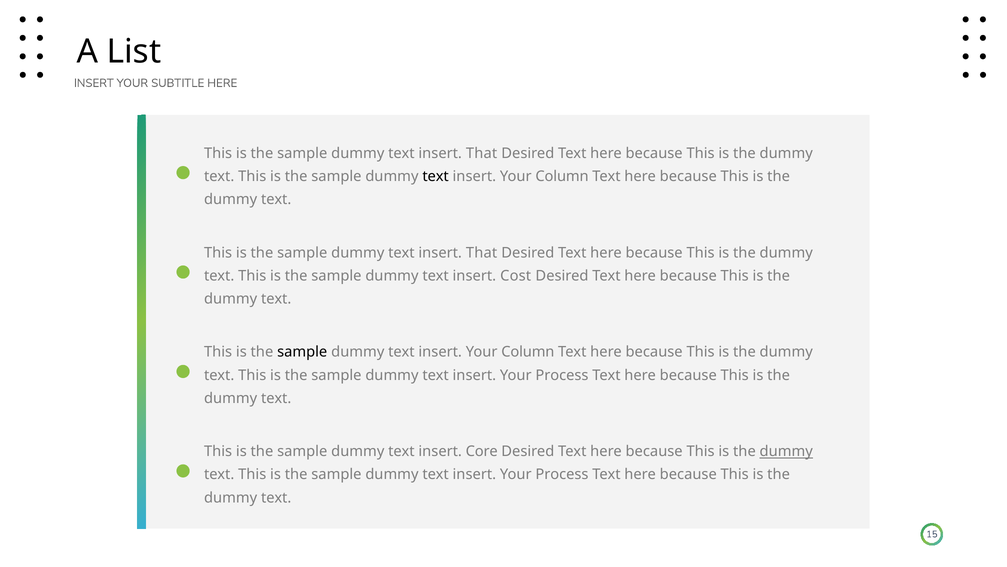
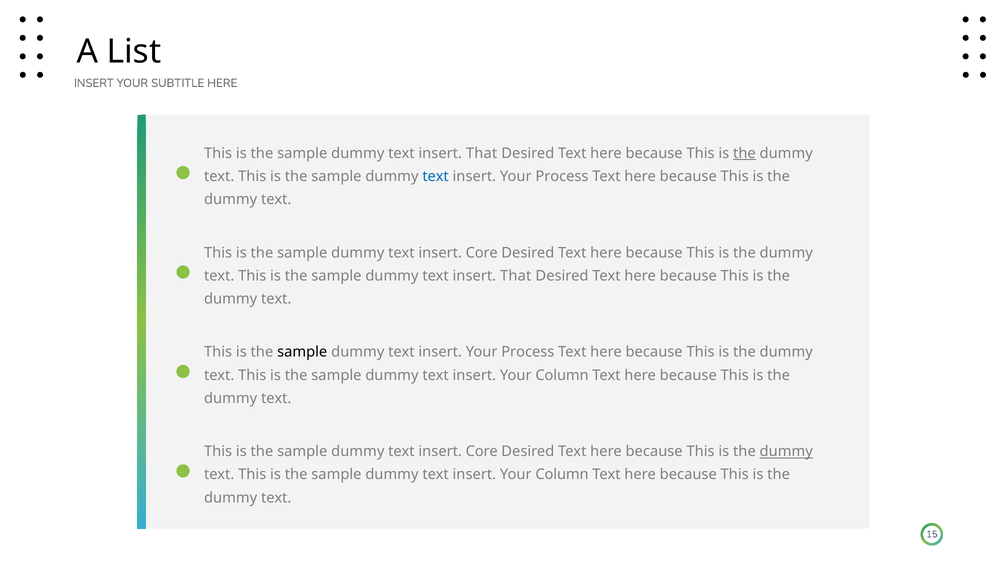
the at (744, 153) underline: none -> present
text at (436, 176) colour: black -> blue
Column at (562, 176): Column -> Process
That at (482, 252): That -> Core
Cost at (516, 276): Cost -> That
Column at (528, 352): Column -> Process
Process at (562, 375): Process -> Column
Process at (562, 474): Process -> Column
